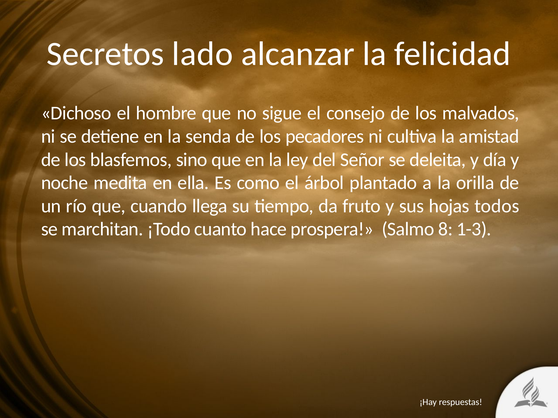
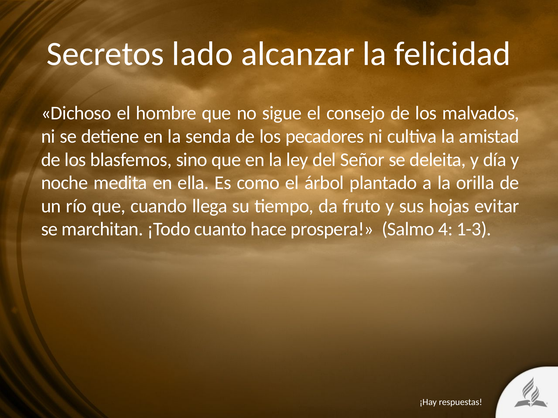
todos: todos -> evitar
8: 8 -> 4
